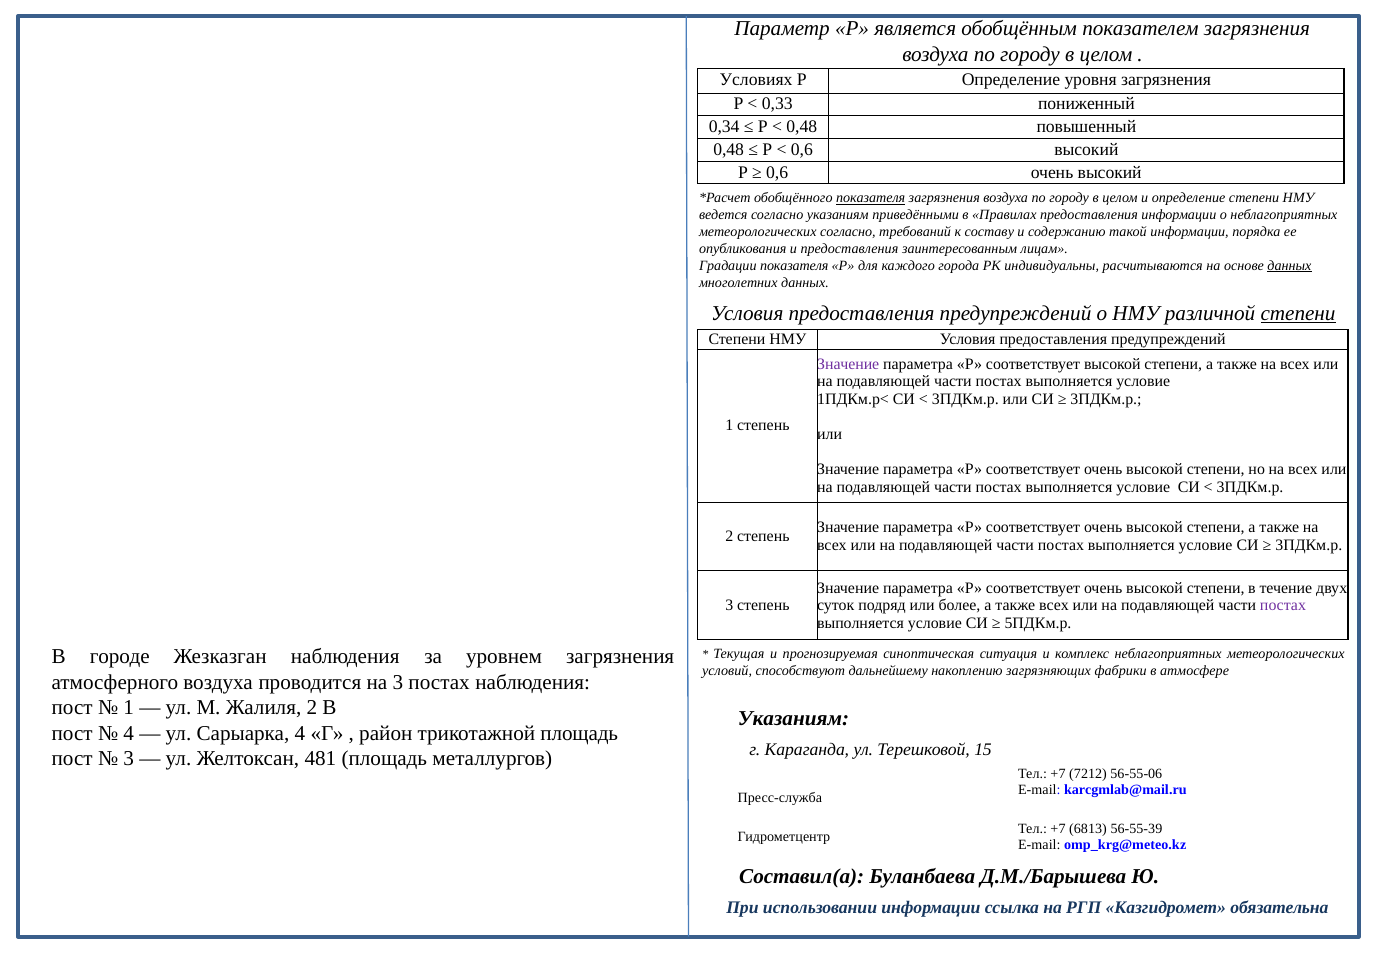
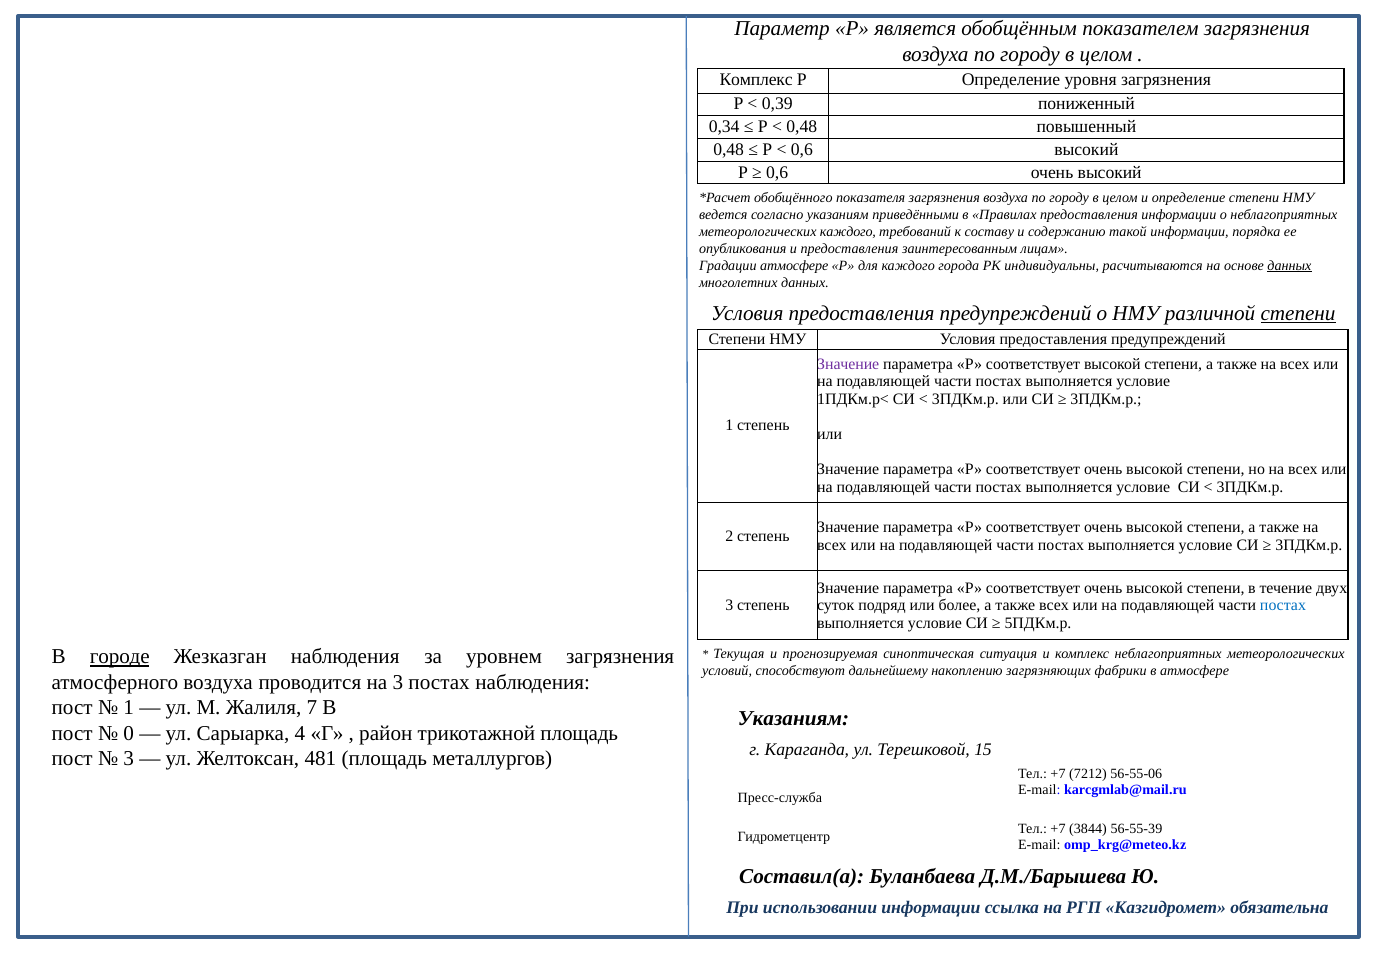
Условиях at (756, 80): Условиях -> Комплекс
0,33: 0,33 -> 0,39
показателя at (871, 198) underline: present -> none
метеорологических согласно: согласно -> каждого
Градации показателя: показателя -> атмосфере
постах at (1283, 606) colour: purple -> blue
городе underline: none -> present
Жалиля 2: 2 -> 7
4 at (129, 733): 4 -> 0
6813: 6813 -> 3844
